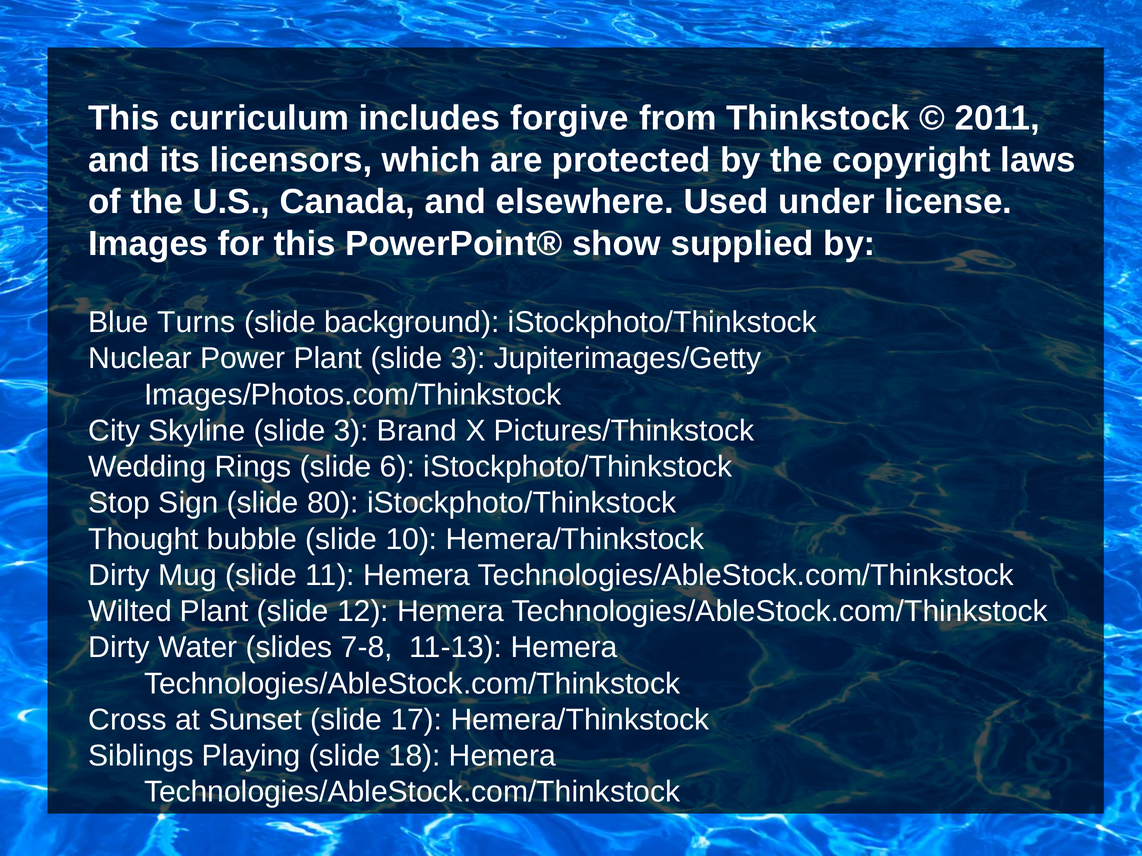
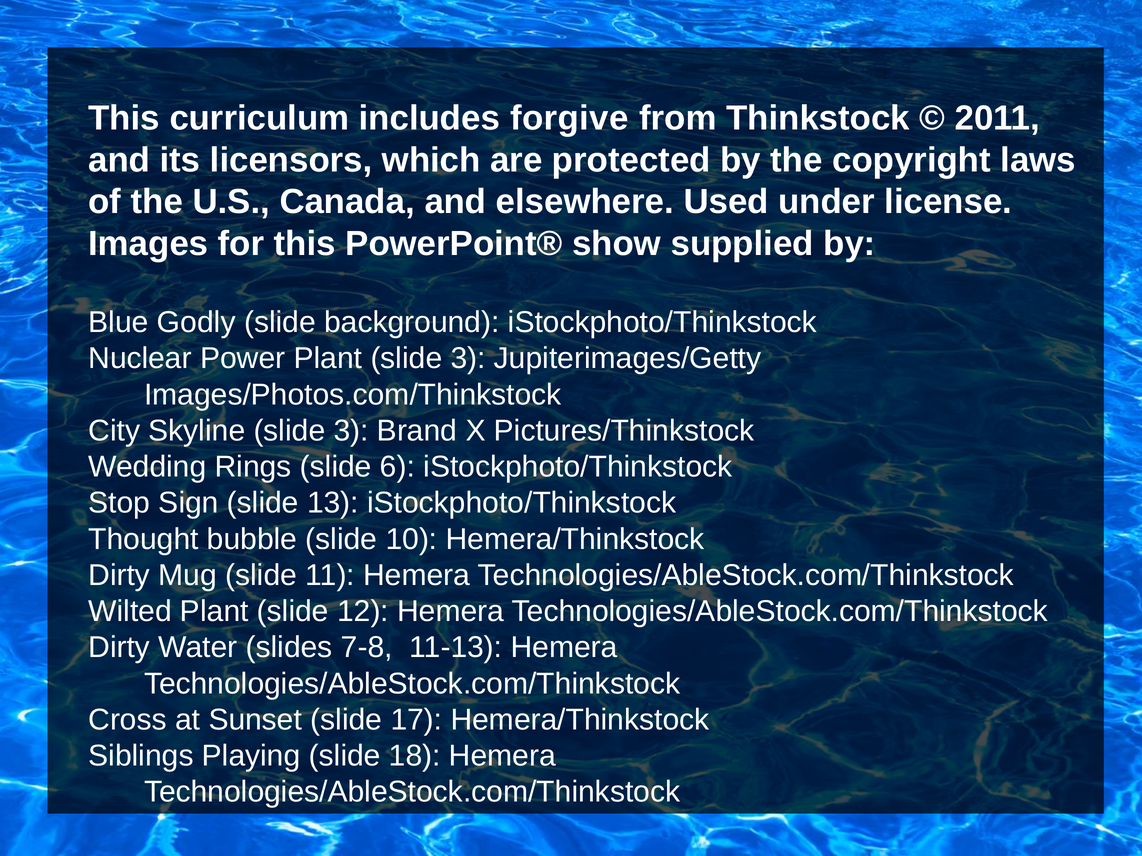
Turns: Turns -> Godly
80: 80 -> 13
